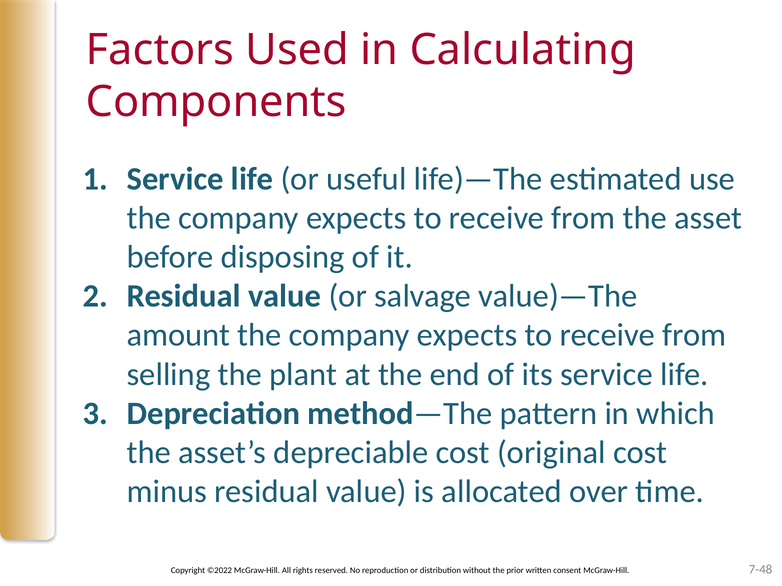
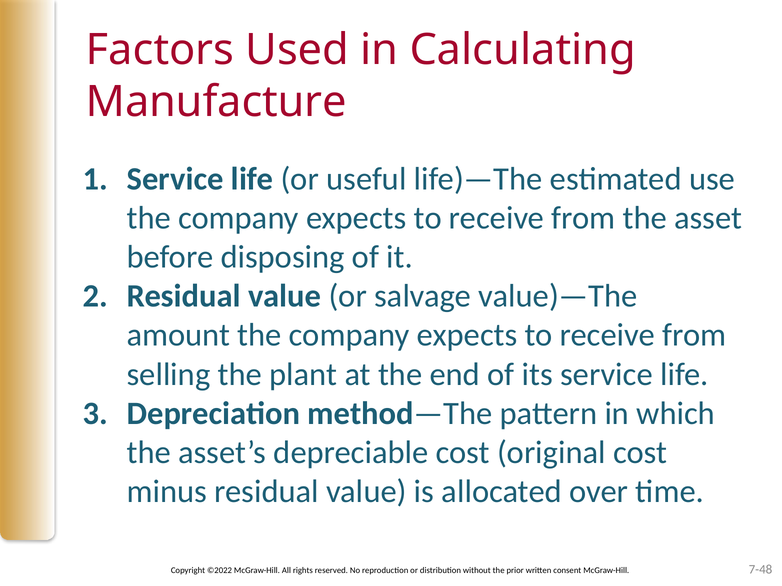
Components: Components -> Manufacture
